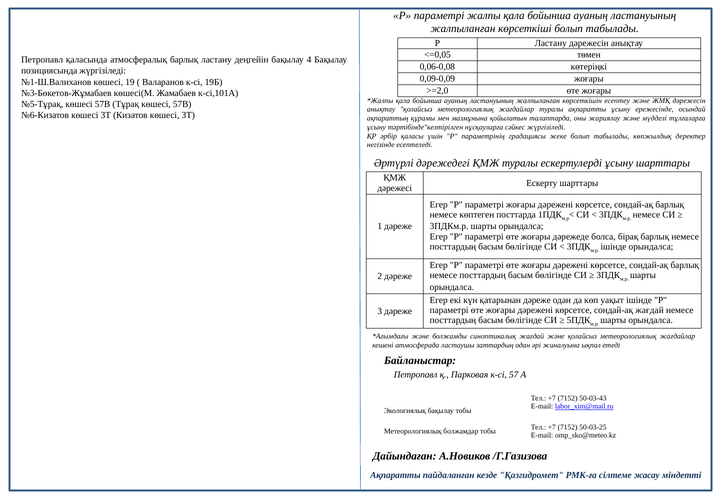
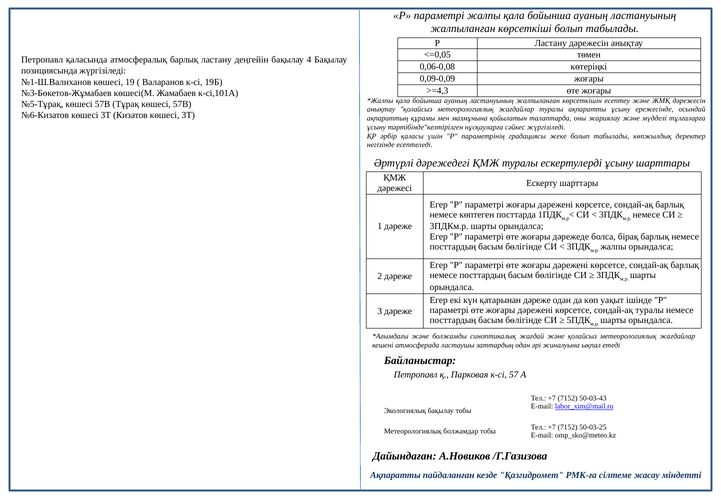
>=2,0: >=2,0 -> >=4,3
ішінде at (613, 247): ішінде -> жалпы
сондай-ақ жағдай: жағдай -> туралы
